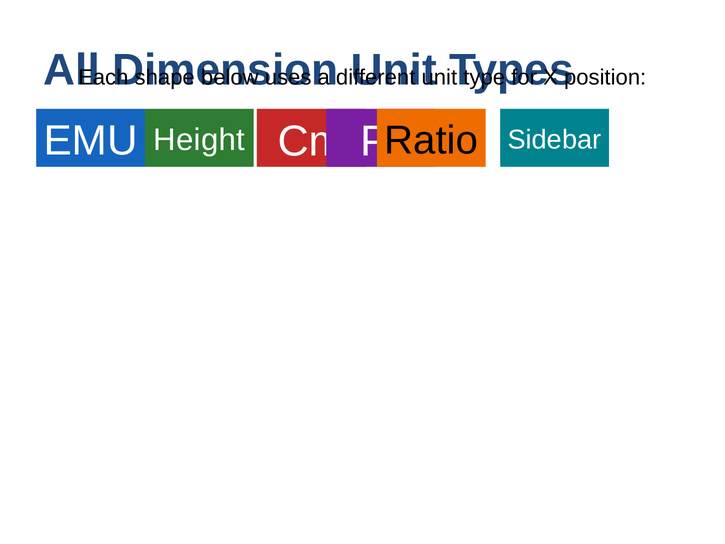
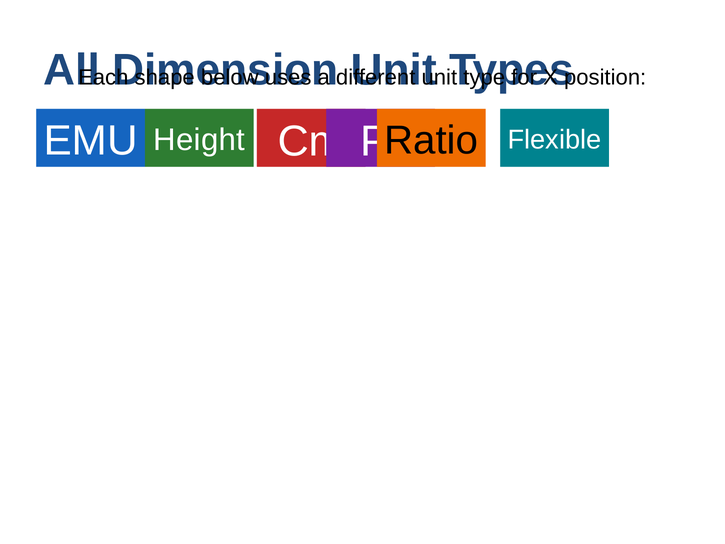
Sidebar: Sidebar -> Flexible
